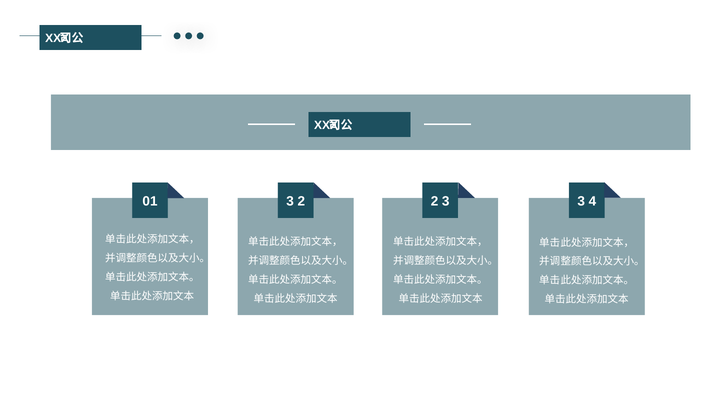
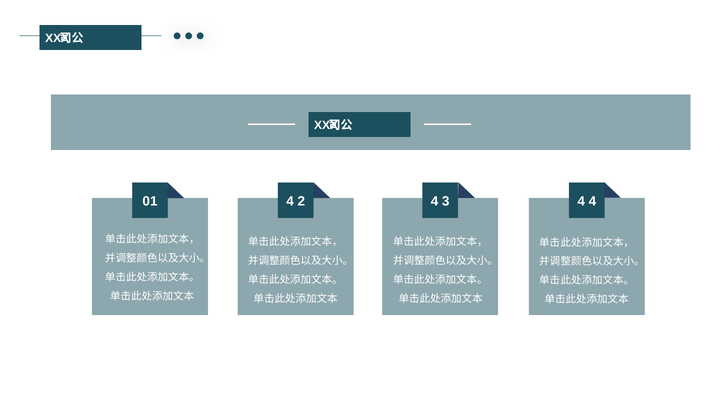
1 3: 3 -> 4
2 2: 2 -> 4
3 3: 3 -> 4
